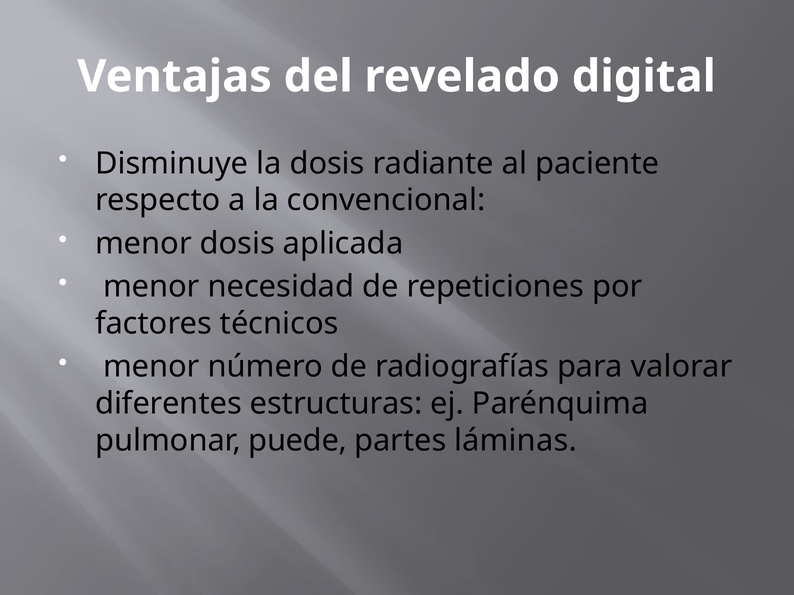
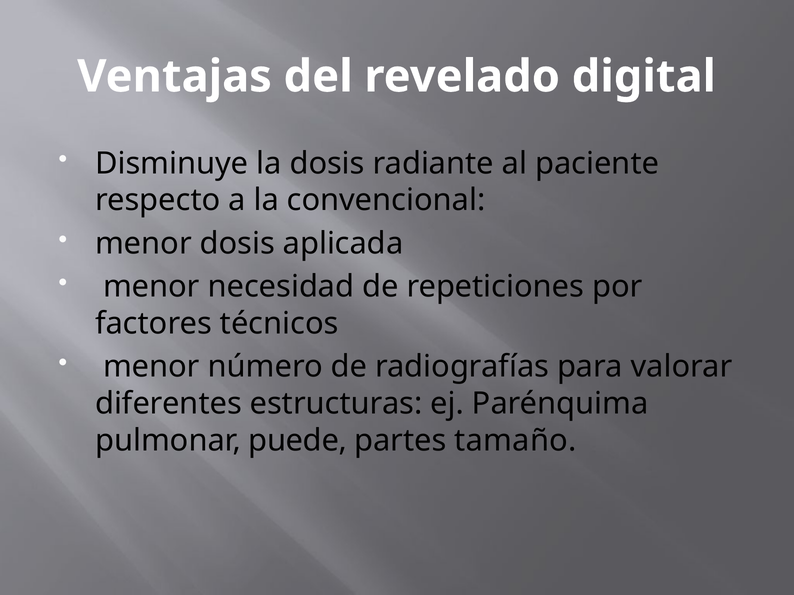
láminas: láminas -> tamaño
